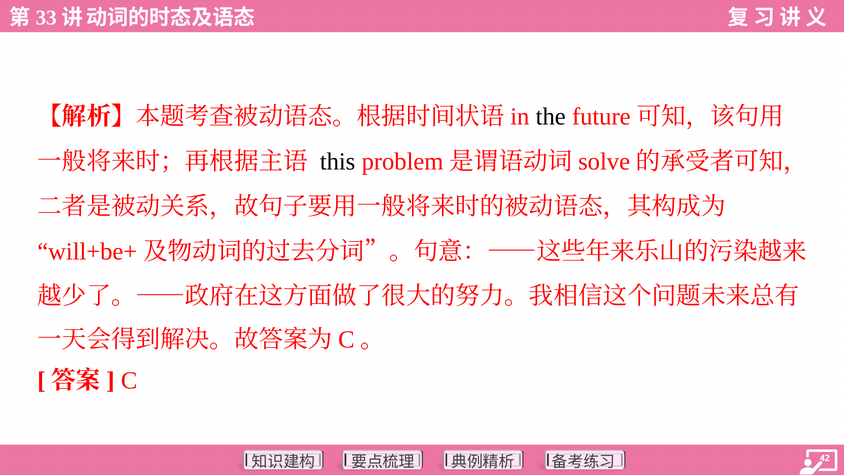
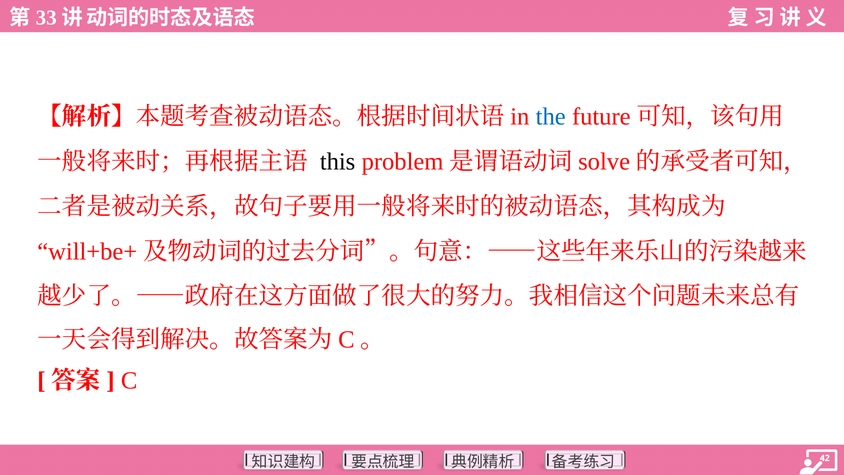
the colour: black -> blue
